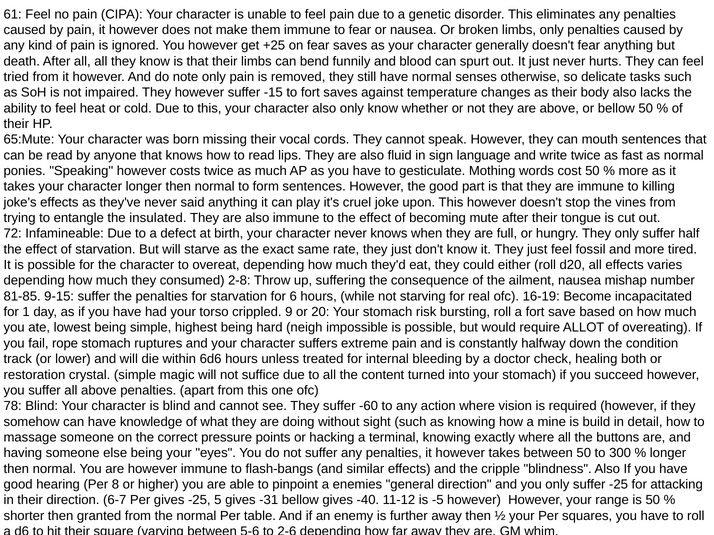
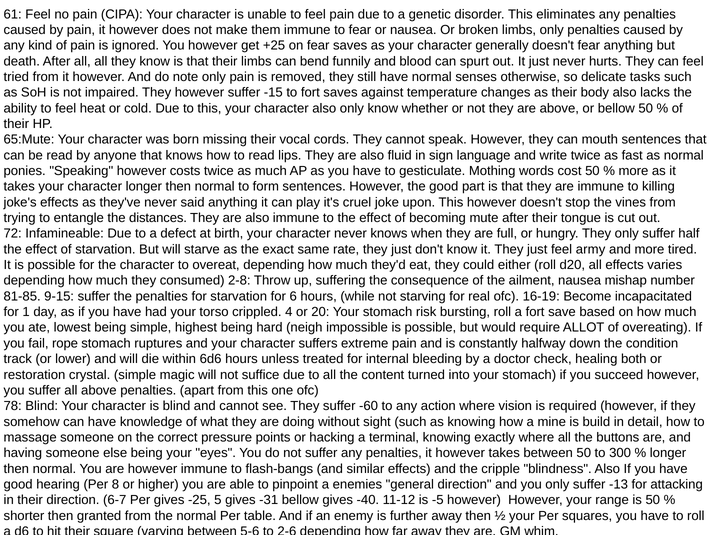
insulated: insulated -> distances
fossil: fossil -> army
9: 9 -> 4
suffer -25: -25 -> -13
